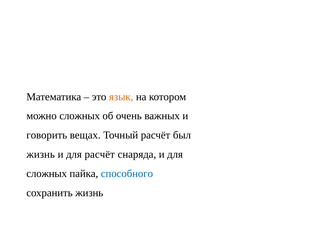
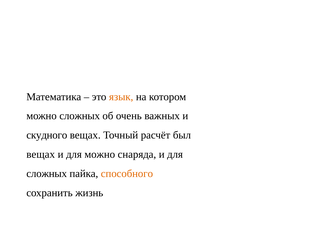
говорить: говорить -> скудного
жизнь at (41, 155): жизнь -> вещах
для расчёт: расчёт -> можно
способного colour: blue -> orange
